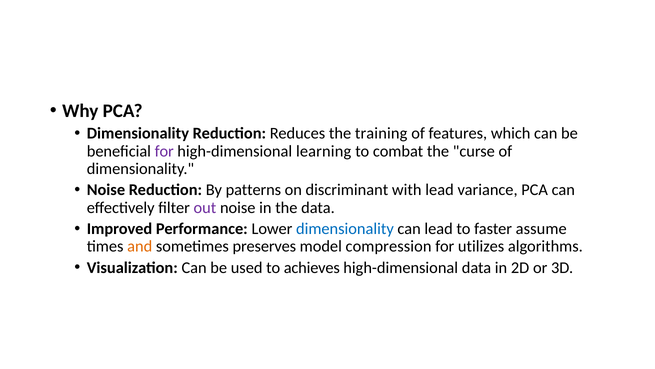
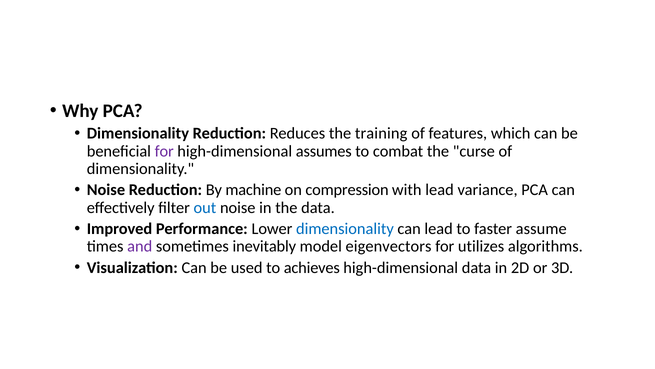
learning: learning -> assumes
patterns: patterns -> machine
discriminant: discriminant -> compression
out colour: purple -> blue
and colour: orange -> purple
preserves: preserves -> inevitably
compression: compression -> eigenvectors
